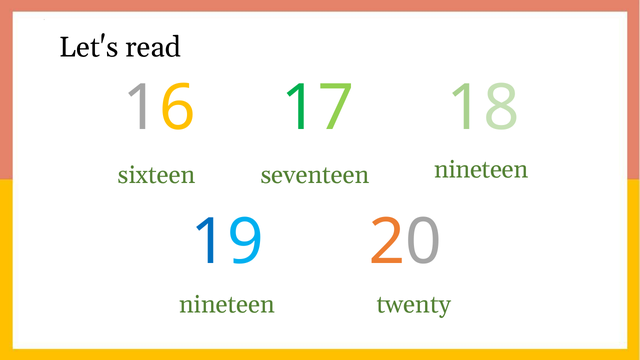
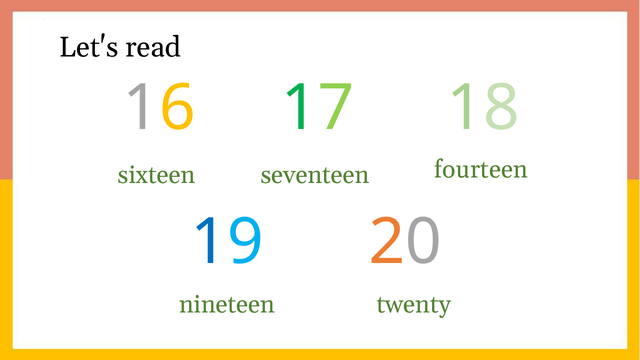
nineteen at (481, 169): nineteen -> fourteen
